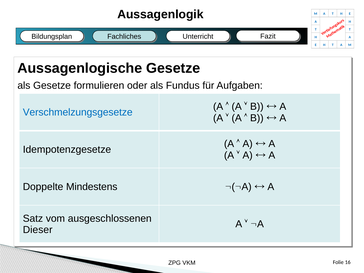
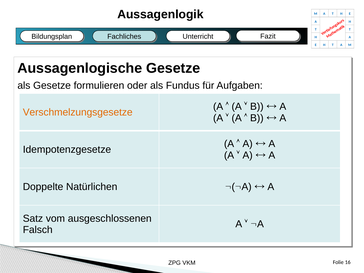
Verschmelzungsgesetze colour: blue -> orange
Mindestens: Mindestens -> Natürlichen
Dieser: Dieser -> Falsch
